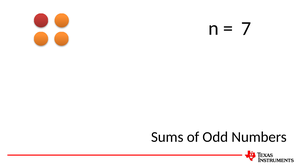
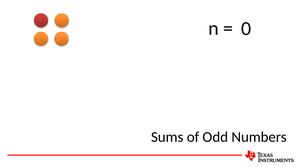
7: 7 -> 0
